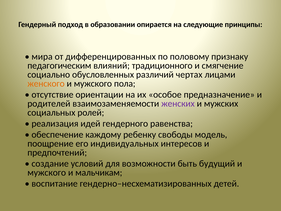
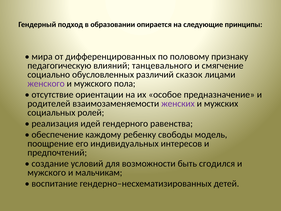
педагогическим: педагогическим -> педагогическую
традиционного: традиционного -> танцевального
чертах: чертах -> сказок
женского colour: orange -> purple
будущий: будущий -> сгодился
